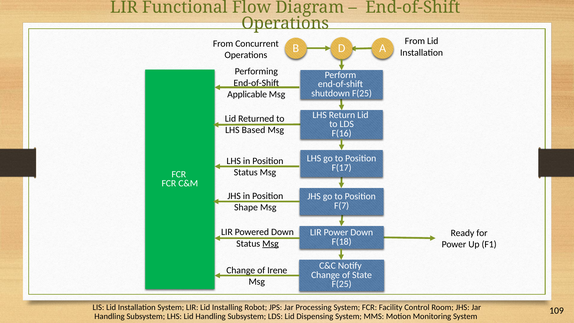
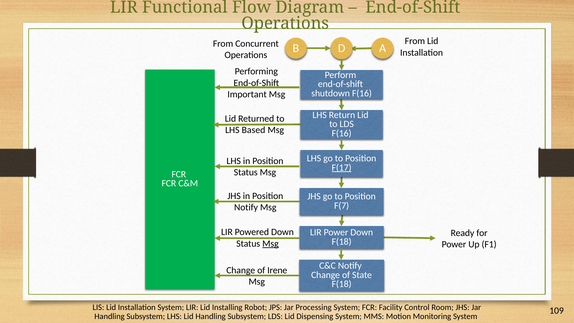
shutdown F(25: F(25 -> F(16
Applicable: Applicable -> Important
F(17 underline: none -> present
Shape at (246, 207): Shape -> Notify
F(25 at (342, 284): F(25 -> F(18
